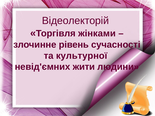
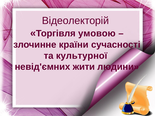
жінками: жінками -> умовою
рівень: рівень -> країни
